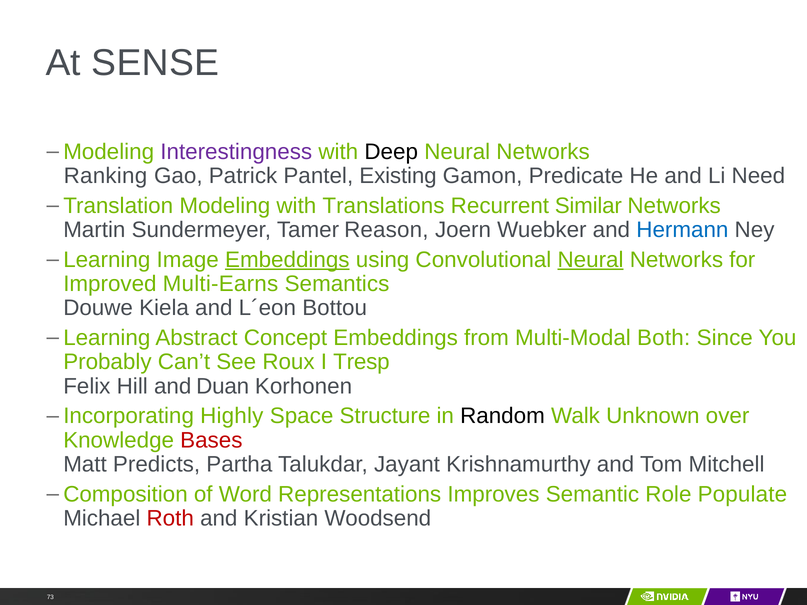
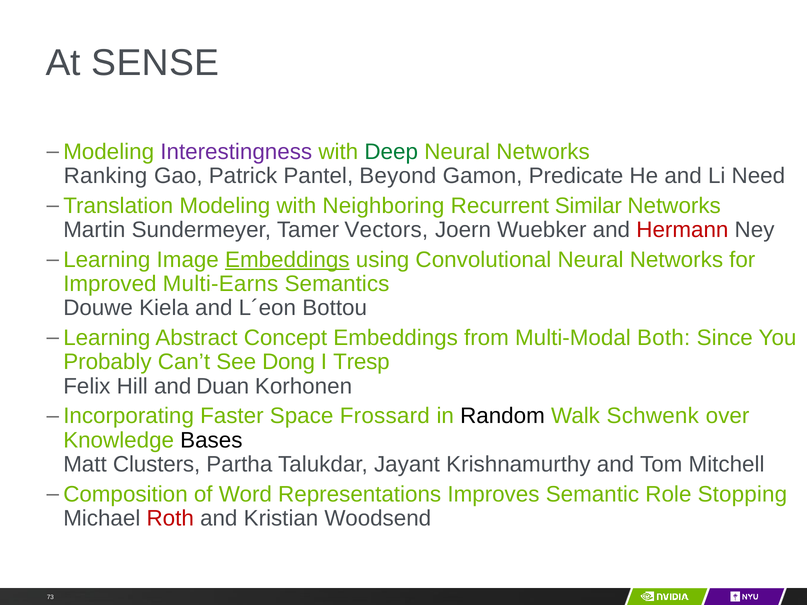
Deep colour: black -> green
Existing: Existing -> Beyond
Translations: Translations -> Neighboring
Reason: Reason -> Vectors
Hermann colour: blue -> red
Neural at (591, 260) underline: present -> none
Roux: Roux -> Dong
Highly: Highly -> Faster
Structure: Structure -> Frossard
Unknown: Unknown -> Schwenk
Bases colour: red -> black
Predicts: Predicts -> Clusters
Populate: Populate -> Stopping
